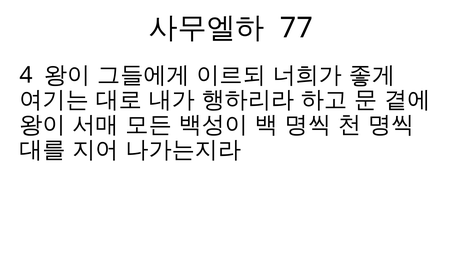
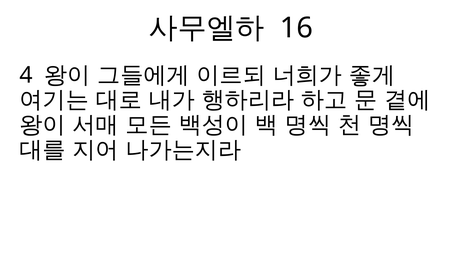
77: 77 -> 16
